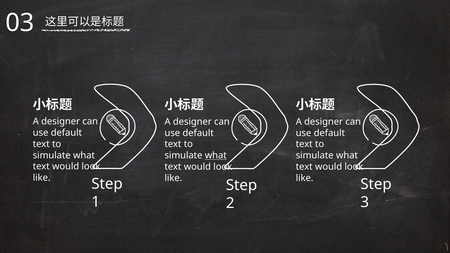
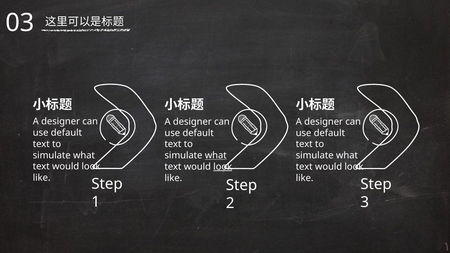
look at (223, 167) underline: none -> present
